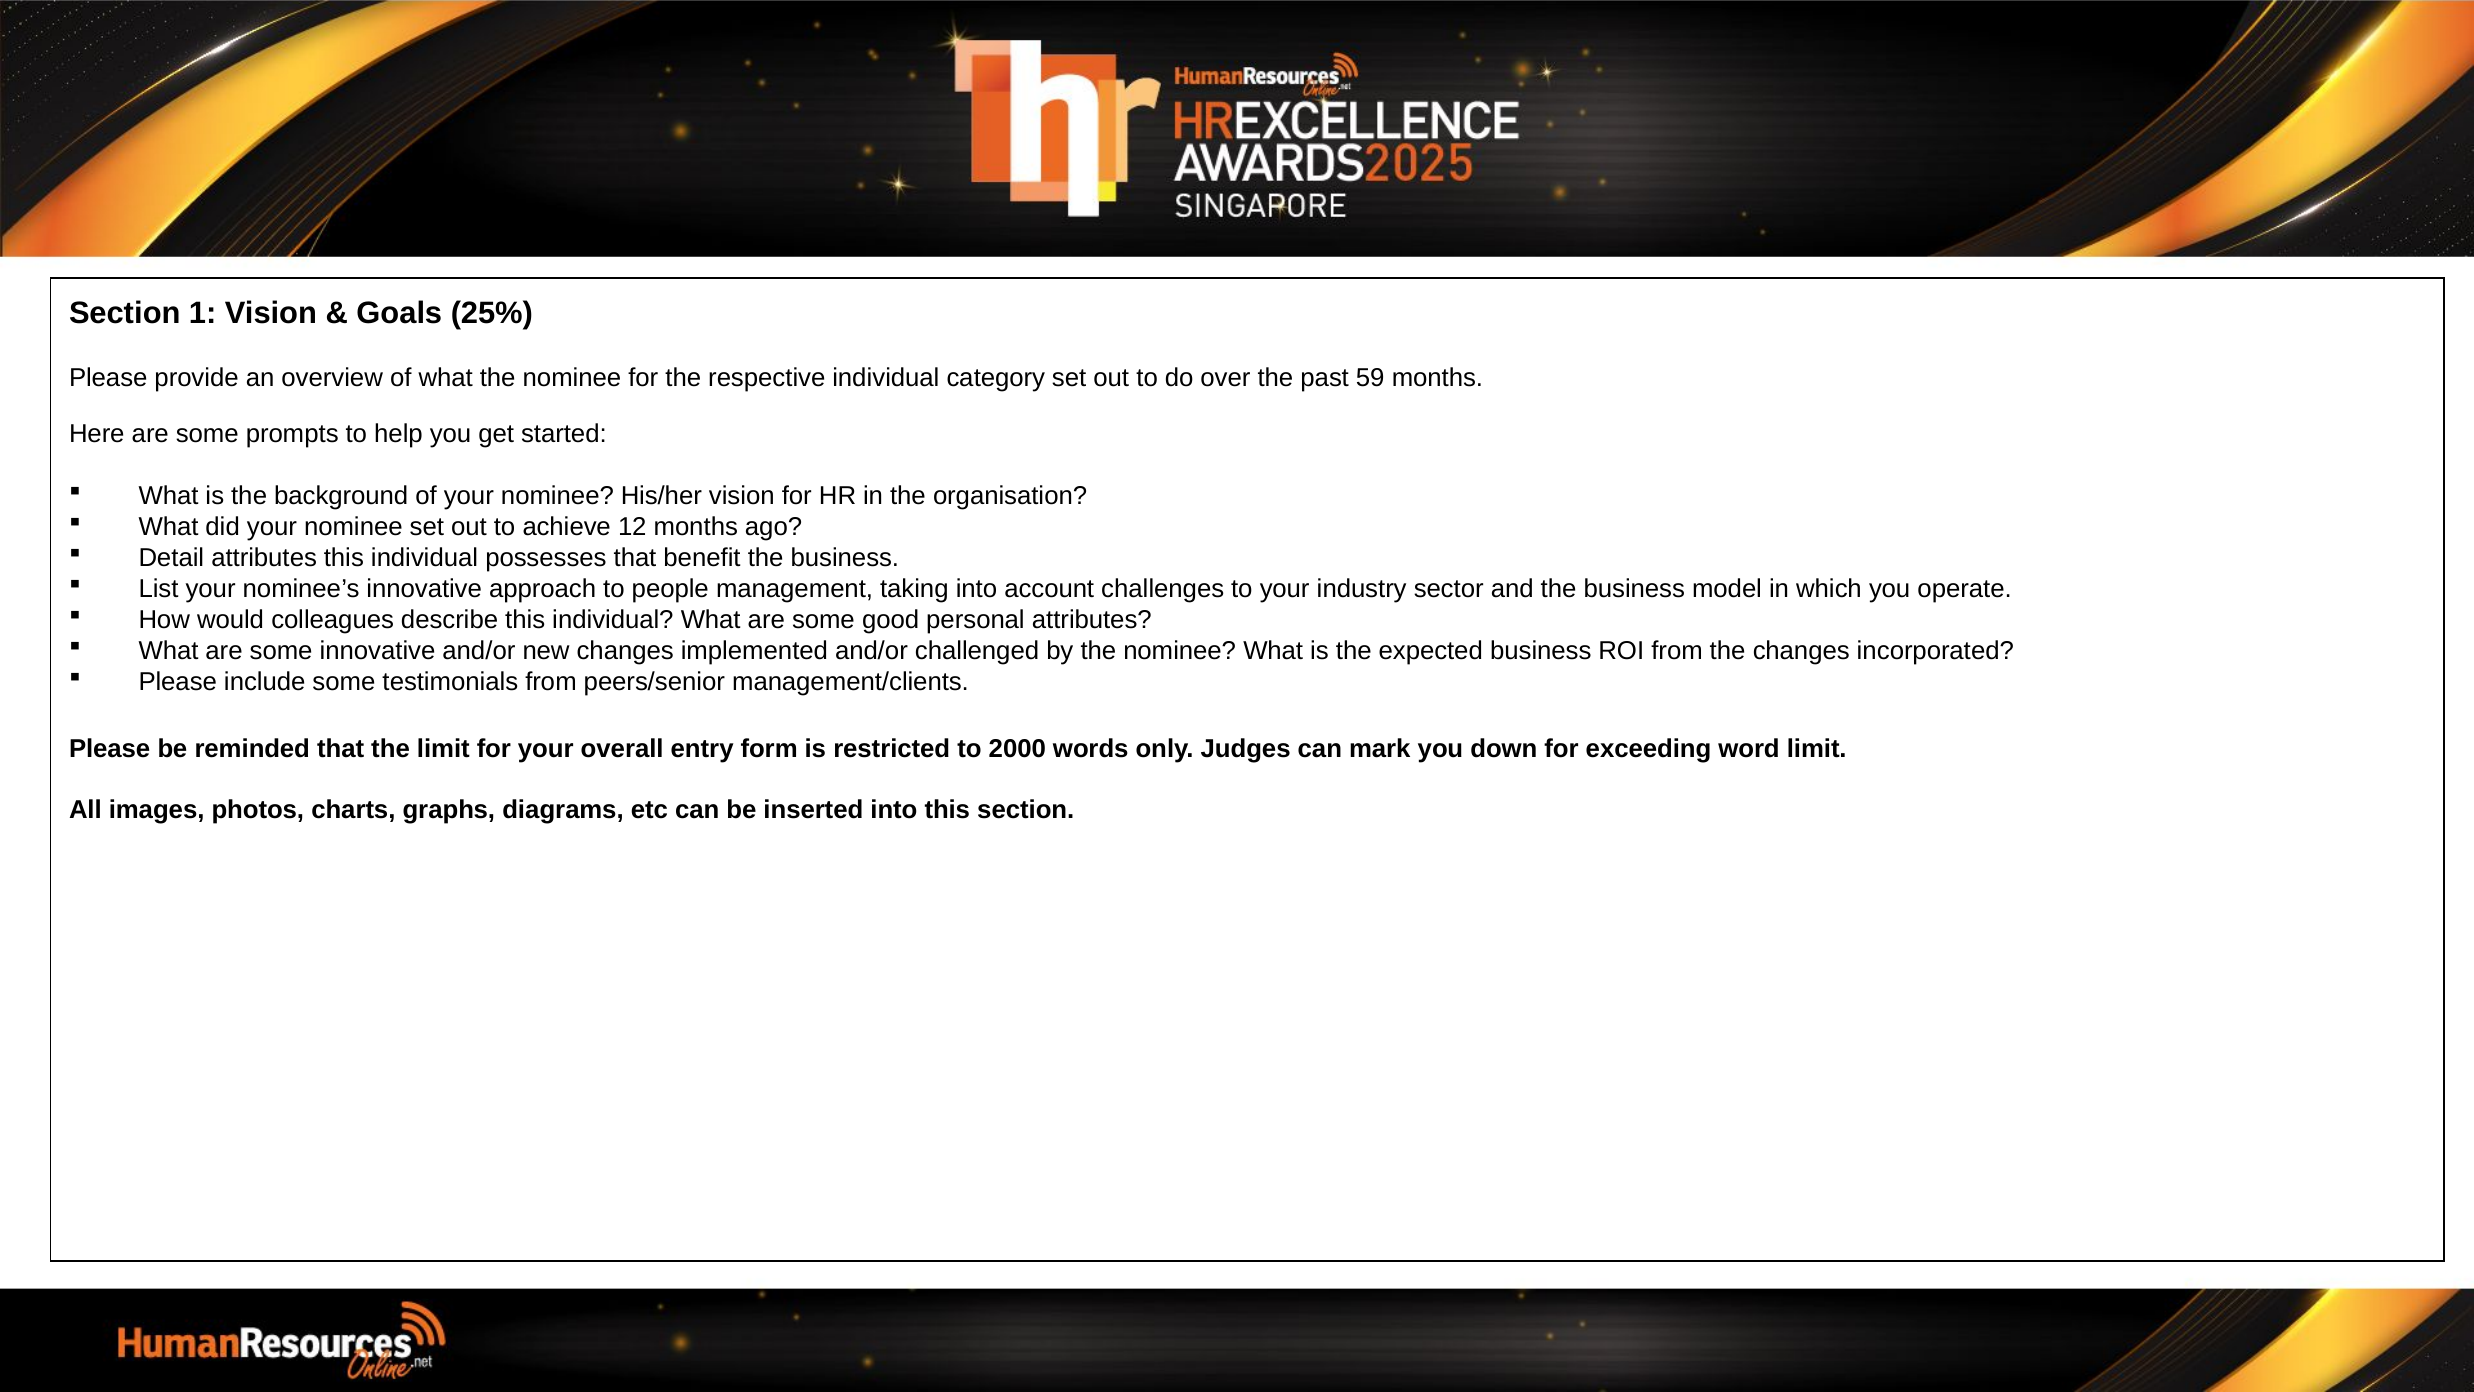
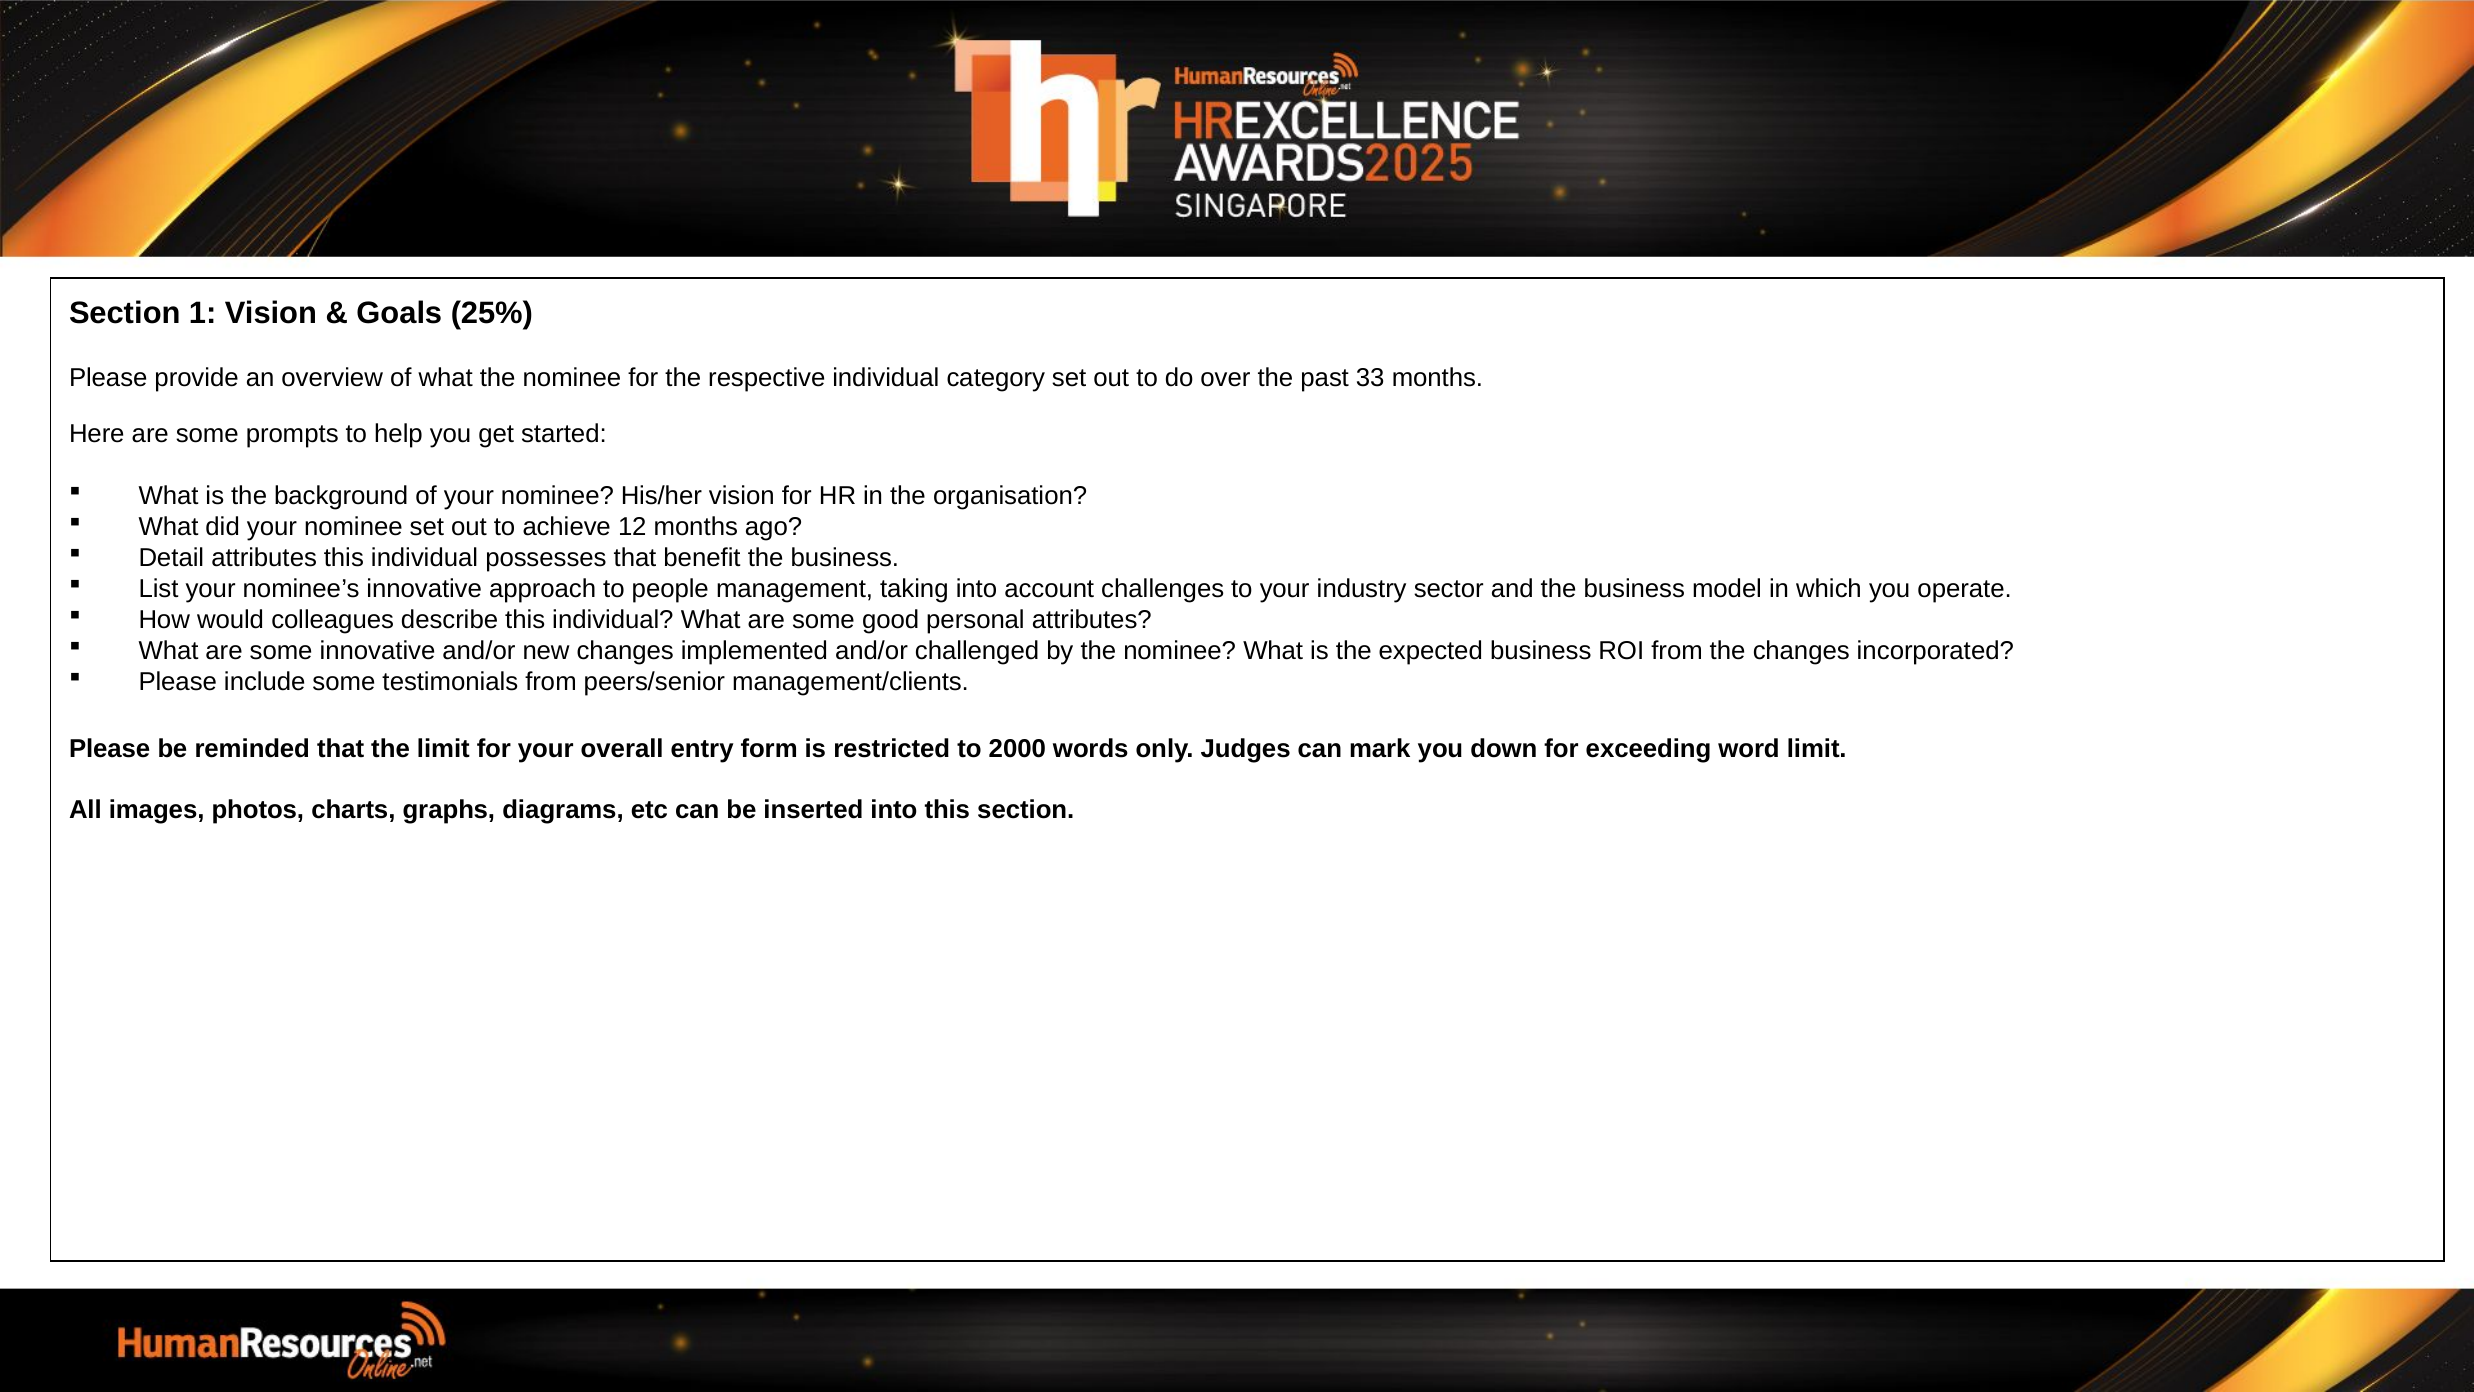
59: 59 -> 33
